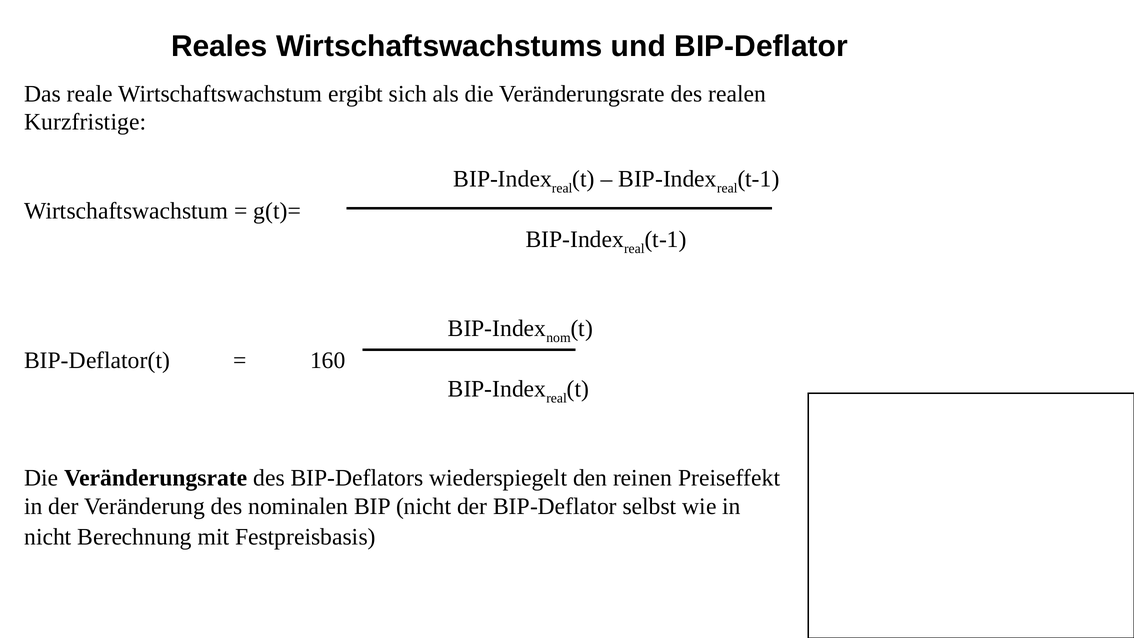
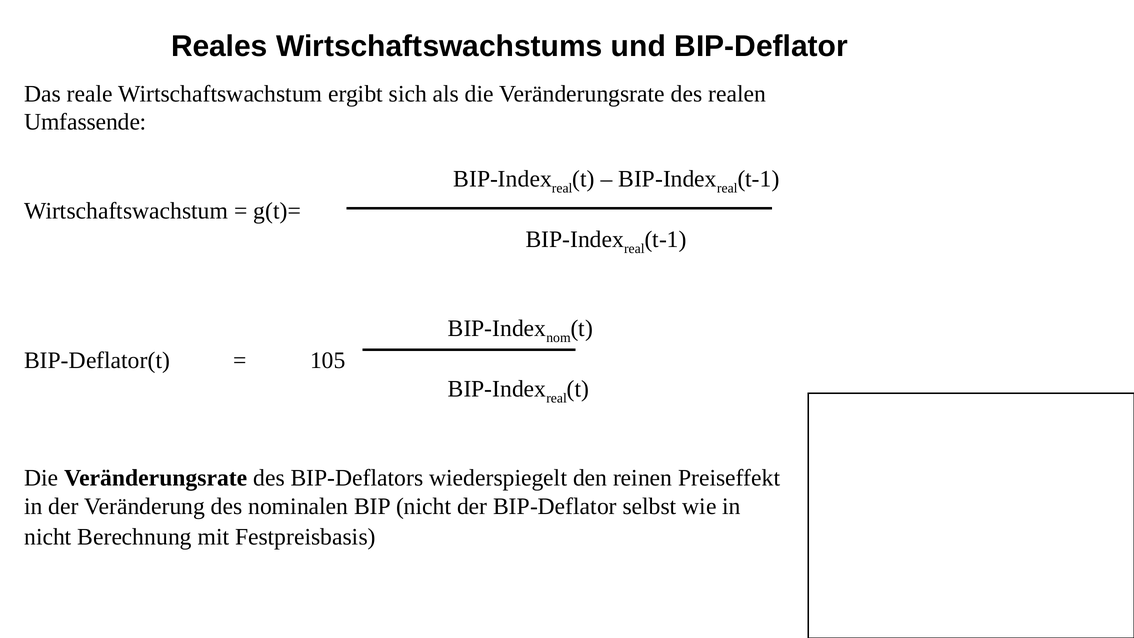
Kurzfristige: Kurzfristige -> Umfassende
160: 160 -> 105
